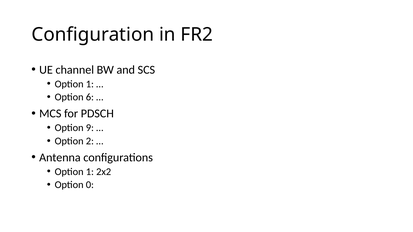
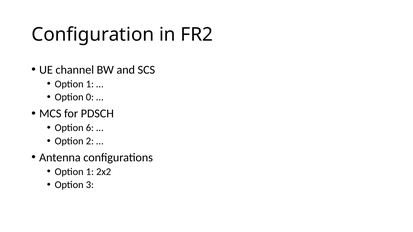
6: 6 -> 0
9: 9 -> 6
0: 0 -> 3
